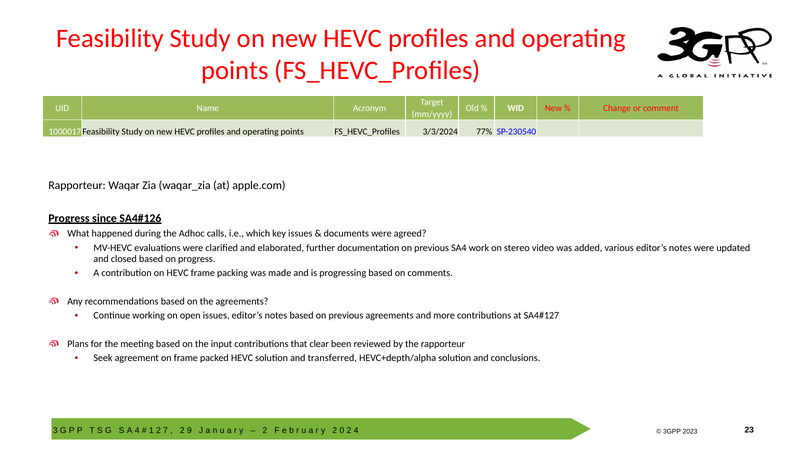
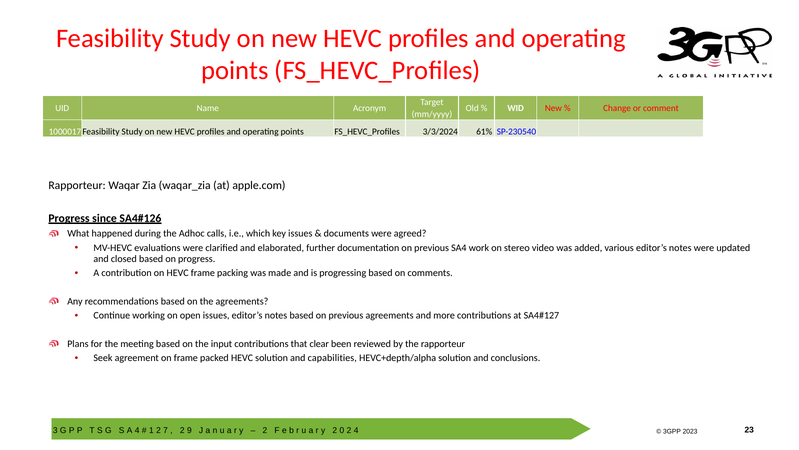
77%: 77% -> 61%
transferred: transferred -> capabilities
